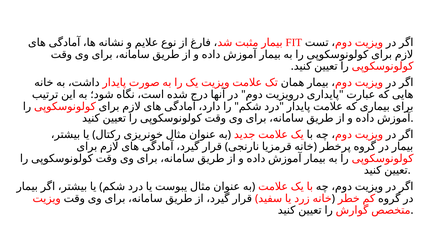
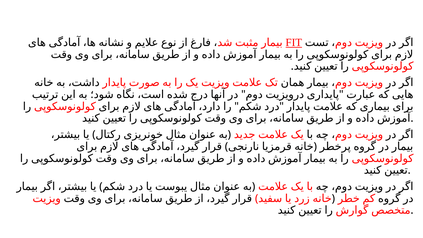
FIT underline: none -> present
